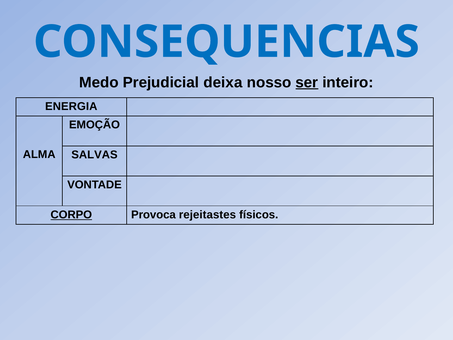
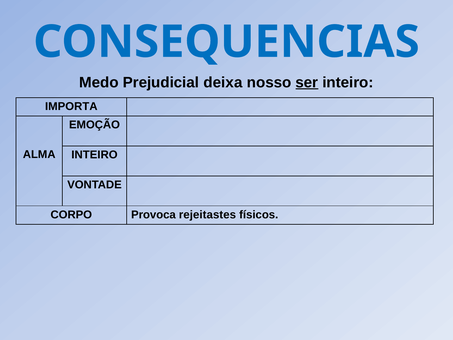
ENERGIA: ENERGIA -> IMPORTA
SALVAS at (94, 155): SALVAS -> INTEIRO
CORPO underline: present -> none
